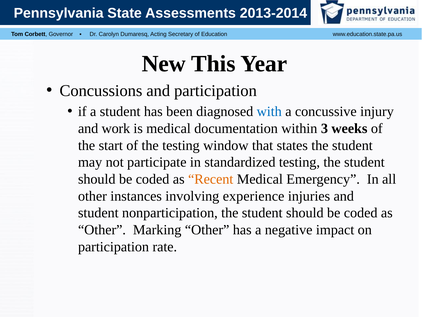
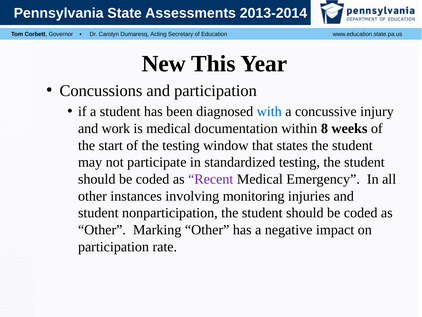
3: 3 -> 8
Recent colour: orange -> purple
experience: experience -> monitoring
